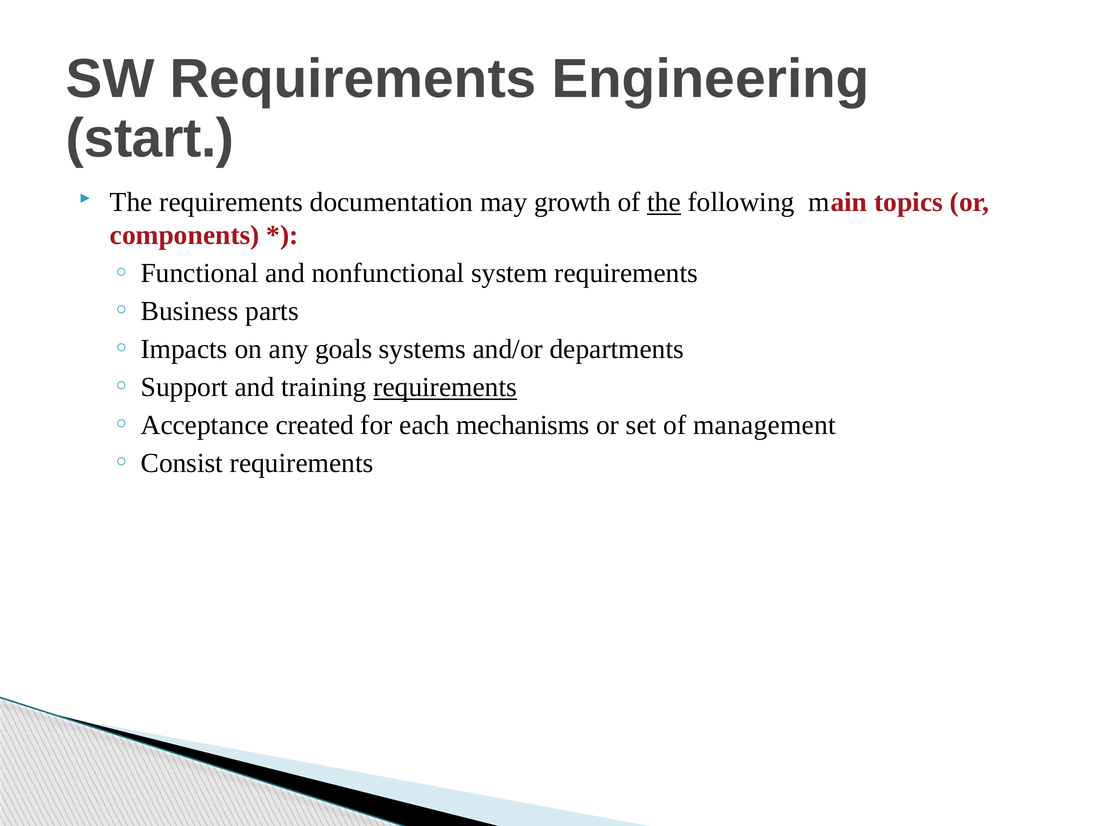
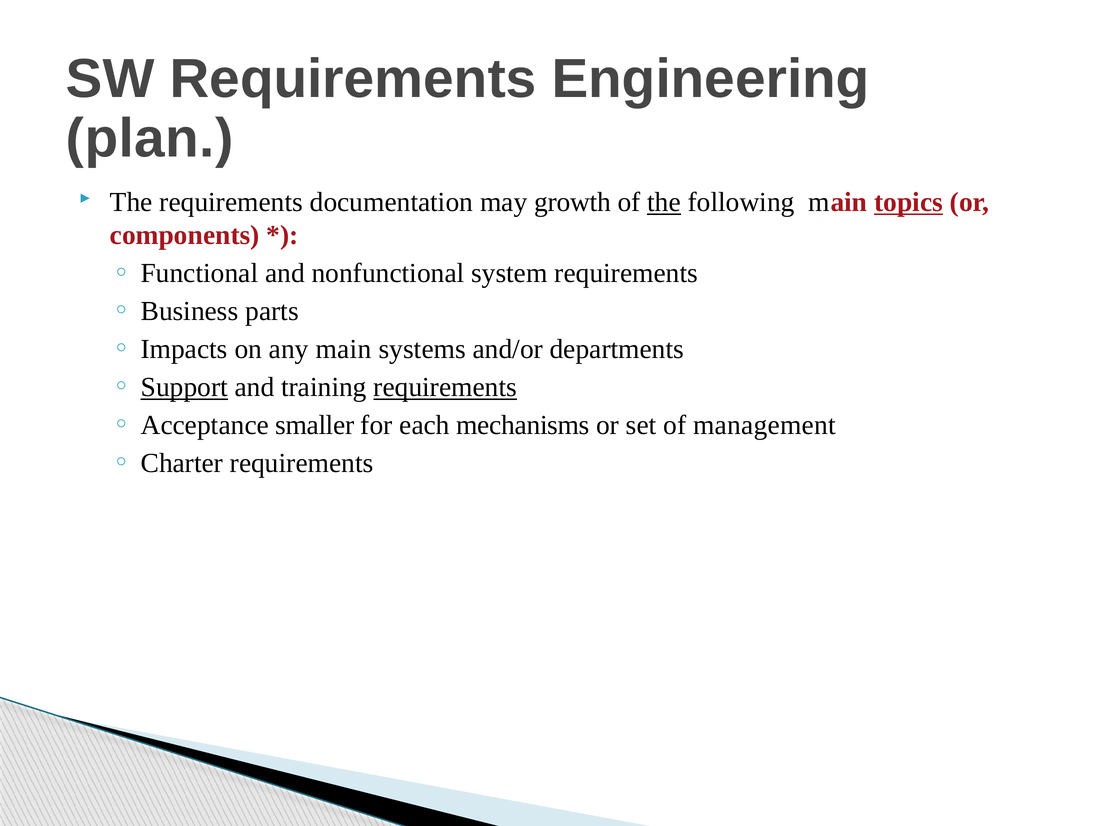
start: start -> plan
topics underline: none -> present
any goals: goals -> main
Support underline: none -> present
created: created -> smaller
Consist: Consist -> Charter
